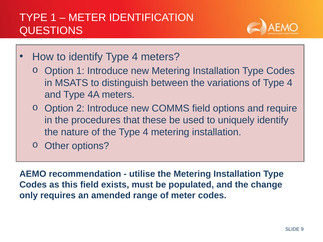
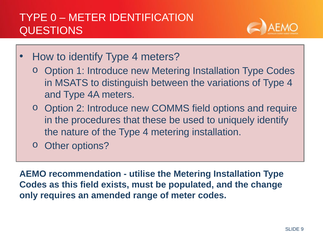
TYPE 1: 1 -> 0
